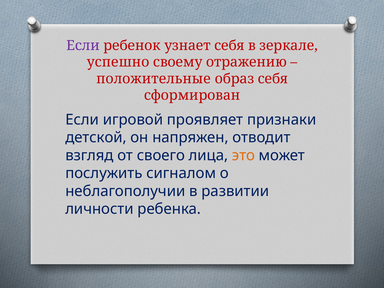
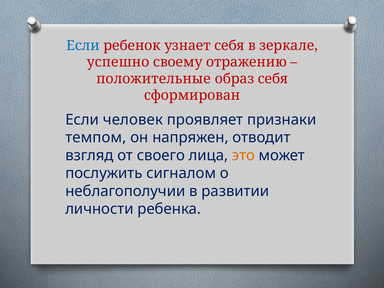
Если at (83, 46) colour: purple -> blue
игровой: игровой -> человек
детской: детской -> темпом
